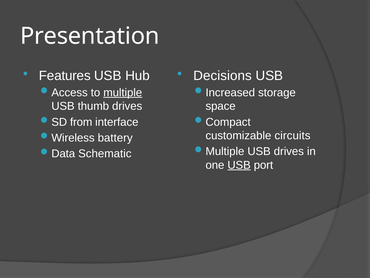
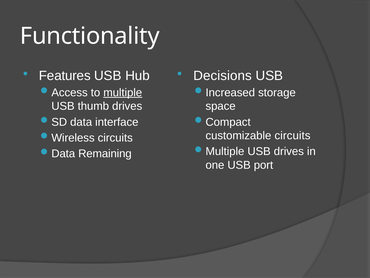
Presentation: Presentation -> Functionality
from: from -> data
battery at (115, 138): battery -> circuits
Schematic: Schematic -> Remaining
USB at (239, 165) underline: present -> none
